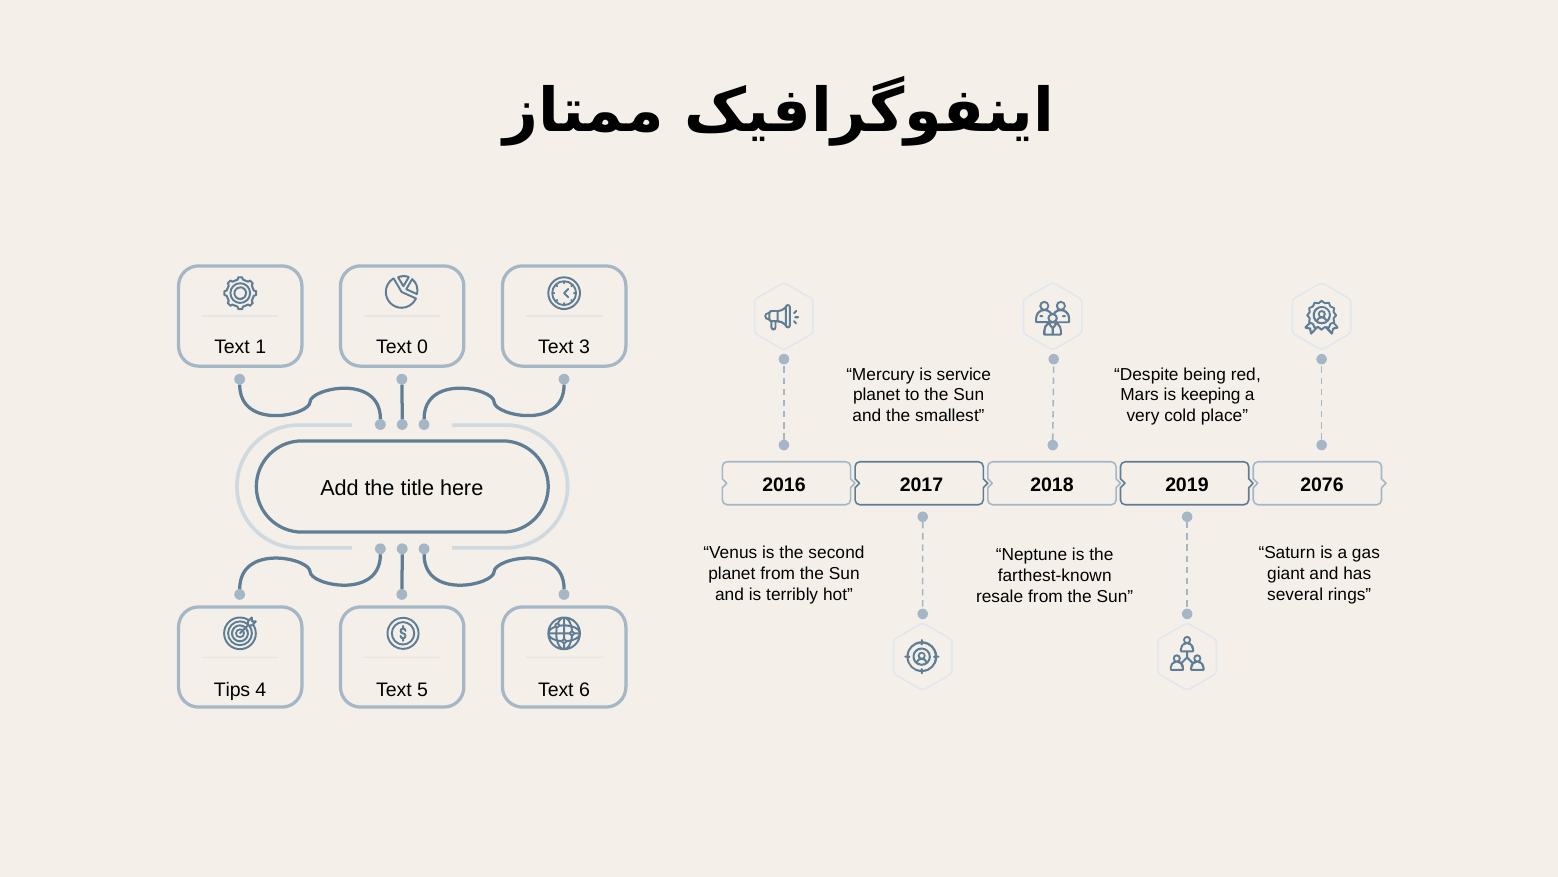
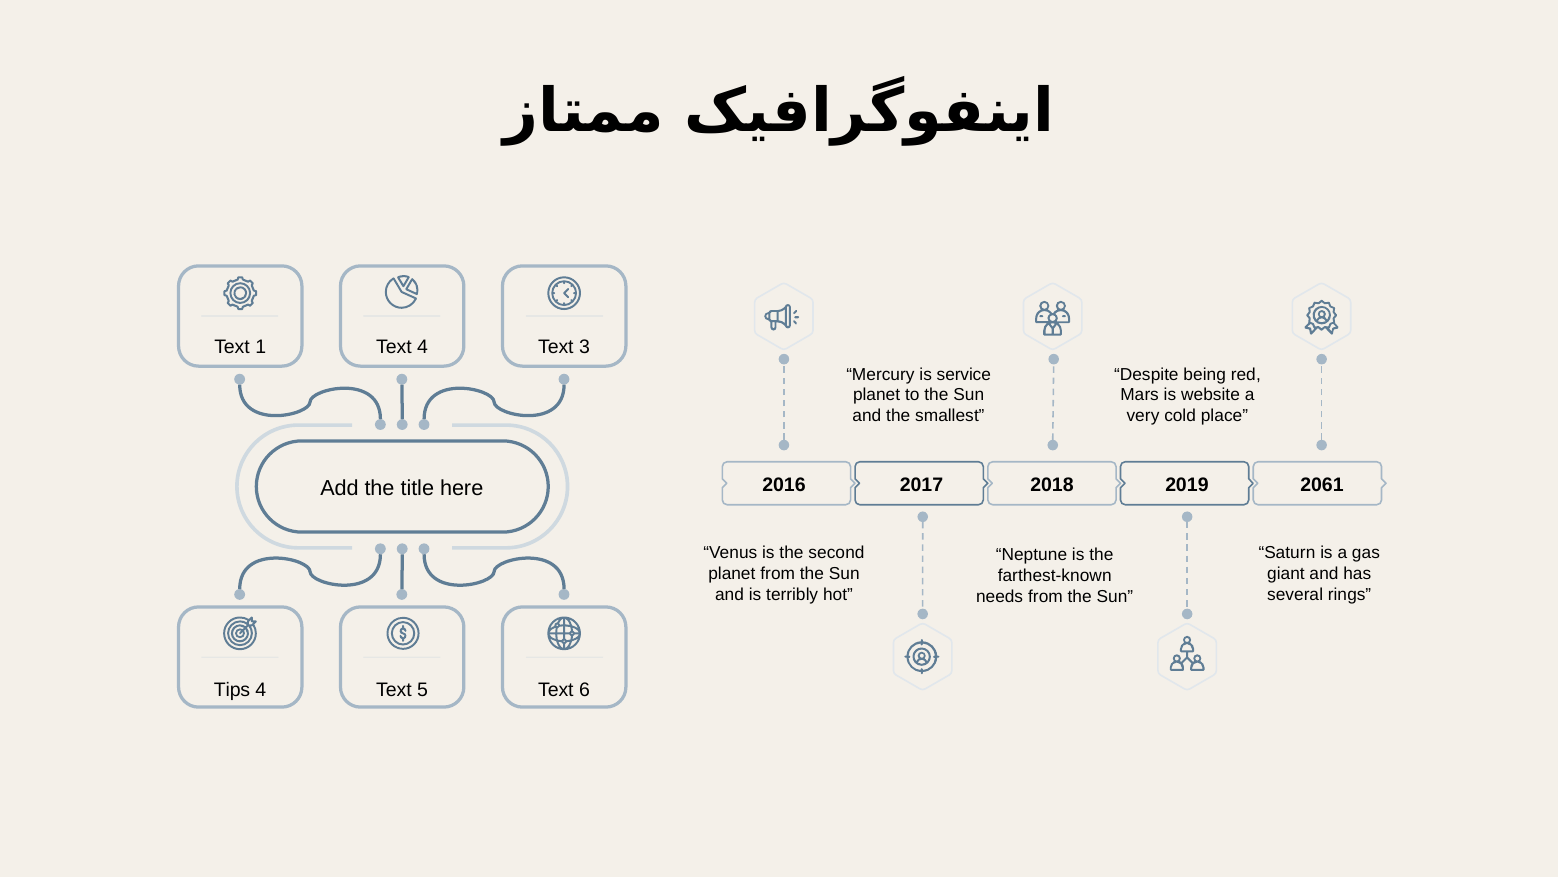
Text 0: 0 -> 4
keeping: keeping -> website
2076: 2076 -> 2061
resale: resale -> needs
